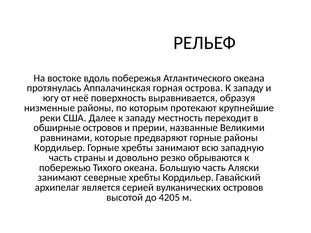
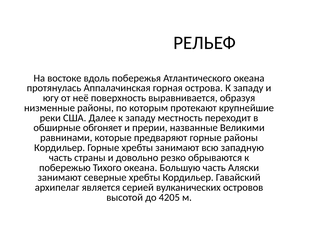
обширные островов: островов -> обгоняет
